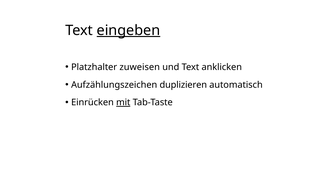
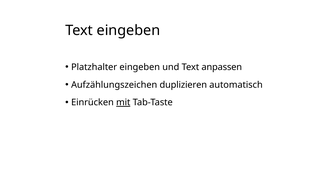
eingeben at (128, 30) underline: present -> none
Platzhalter zuweisen: zuweisen -> eingeben
anklicken: anklicken -> anpassen
